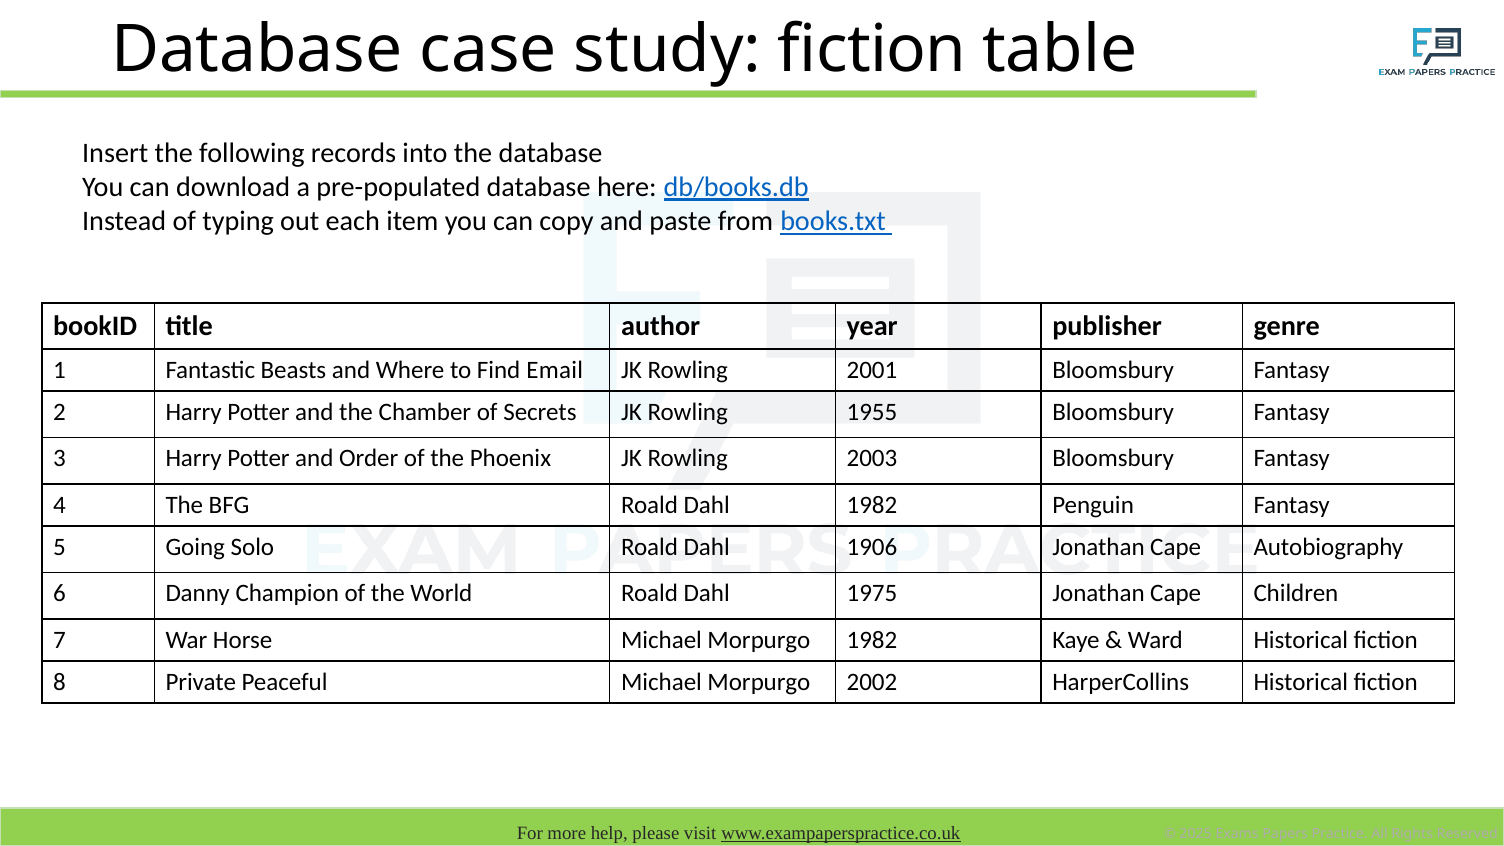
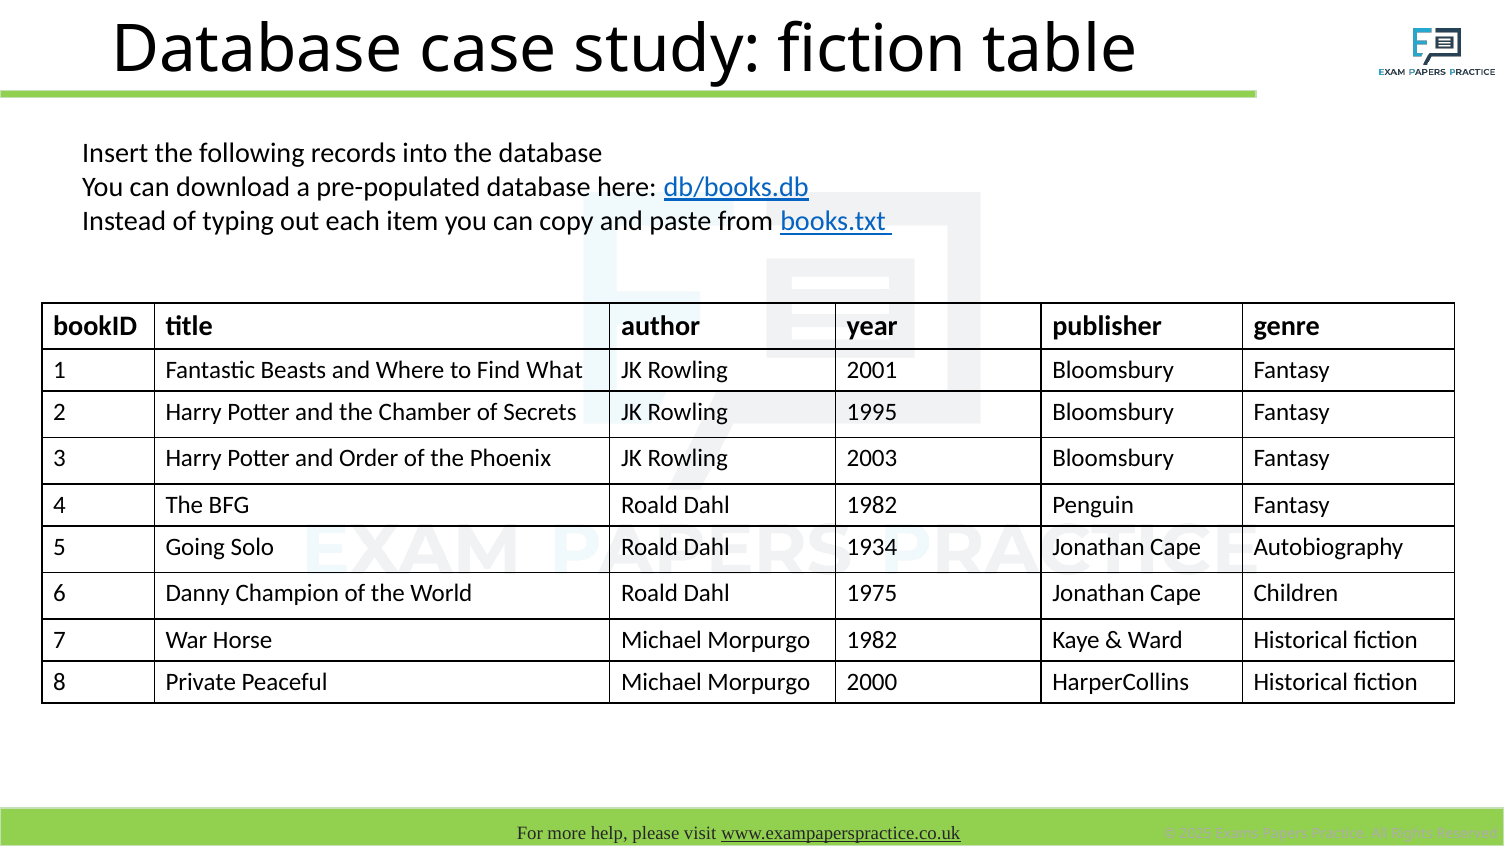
Email: Email -> What
1955: 1955 -> 1995
1906: 1906 -> 1934
2002: 2002 -> 2000
